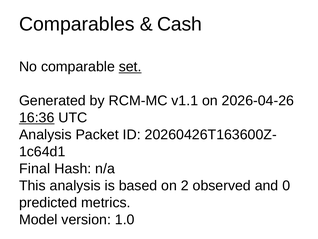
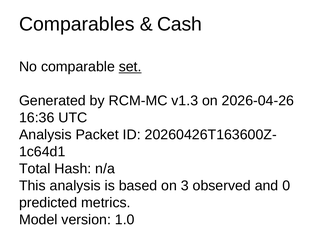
v1.1: v1.1 -> v1.3
16:36 underline: present -> none
Final: Final -> Total
2: 2 -> 3
